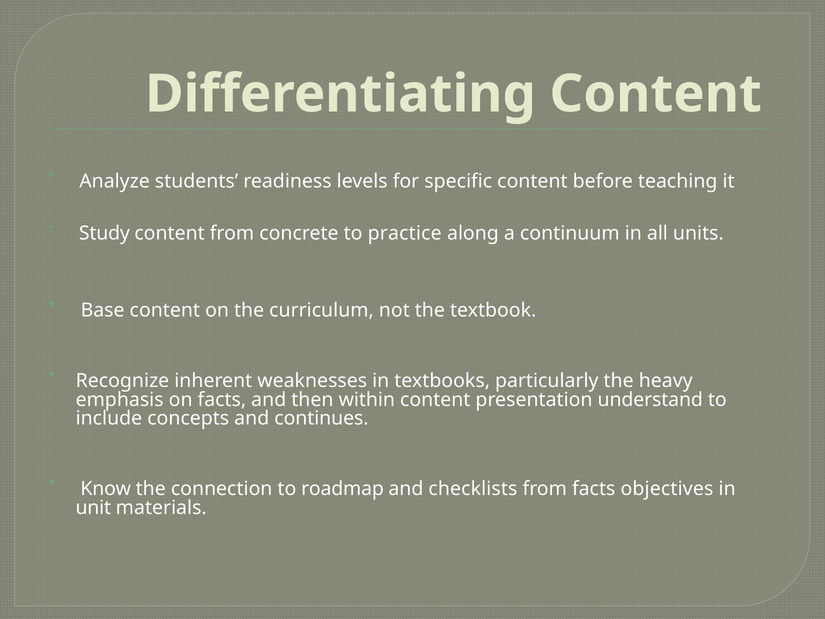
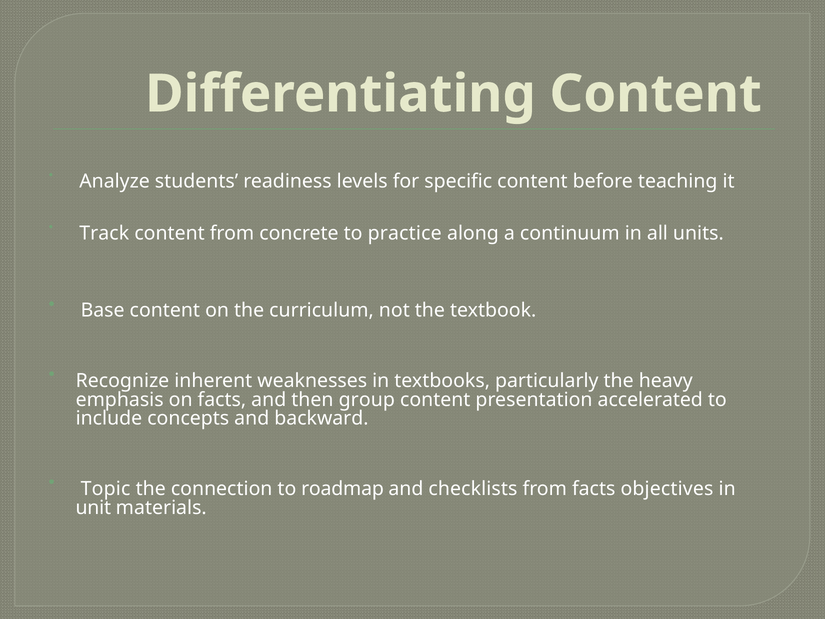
Study: Study -> Track
within: within -> group
understand: understand -> accelerated
continues: continues -> backward
Know: Know -> Topic
